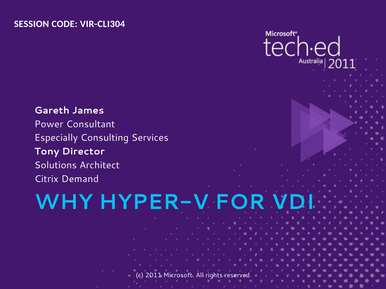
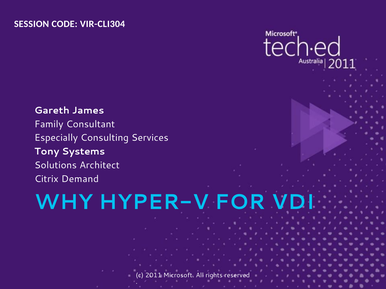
Power: Power -> Family
Director: Director -> Systems
